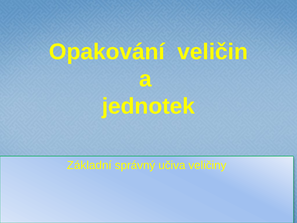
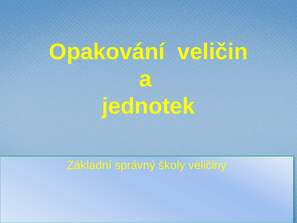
učiva: učiva -> školy
